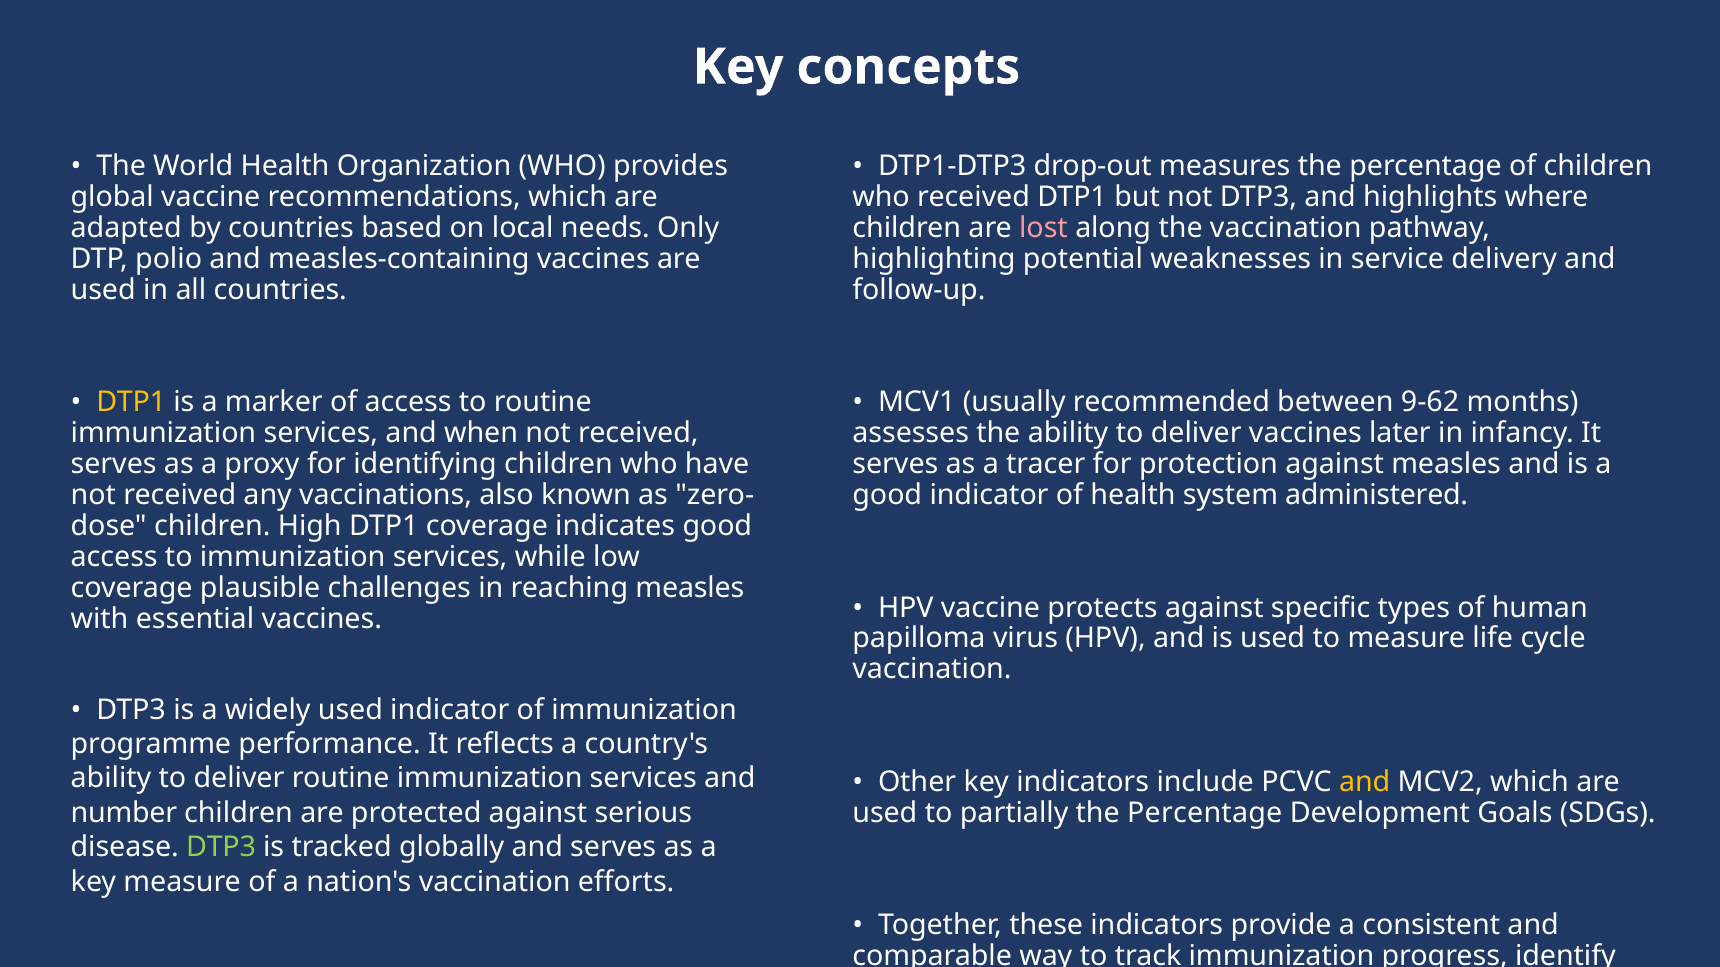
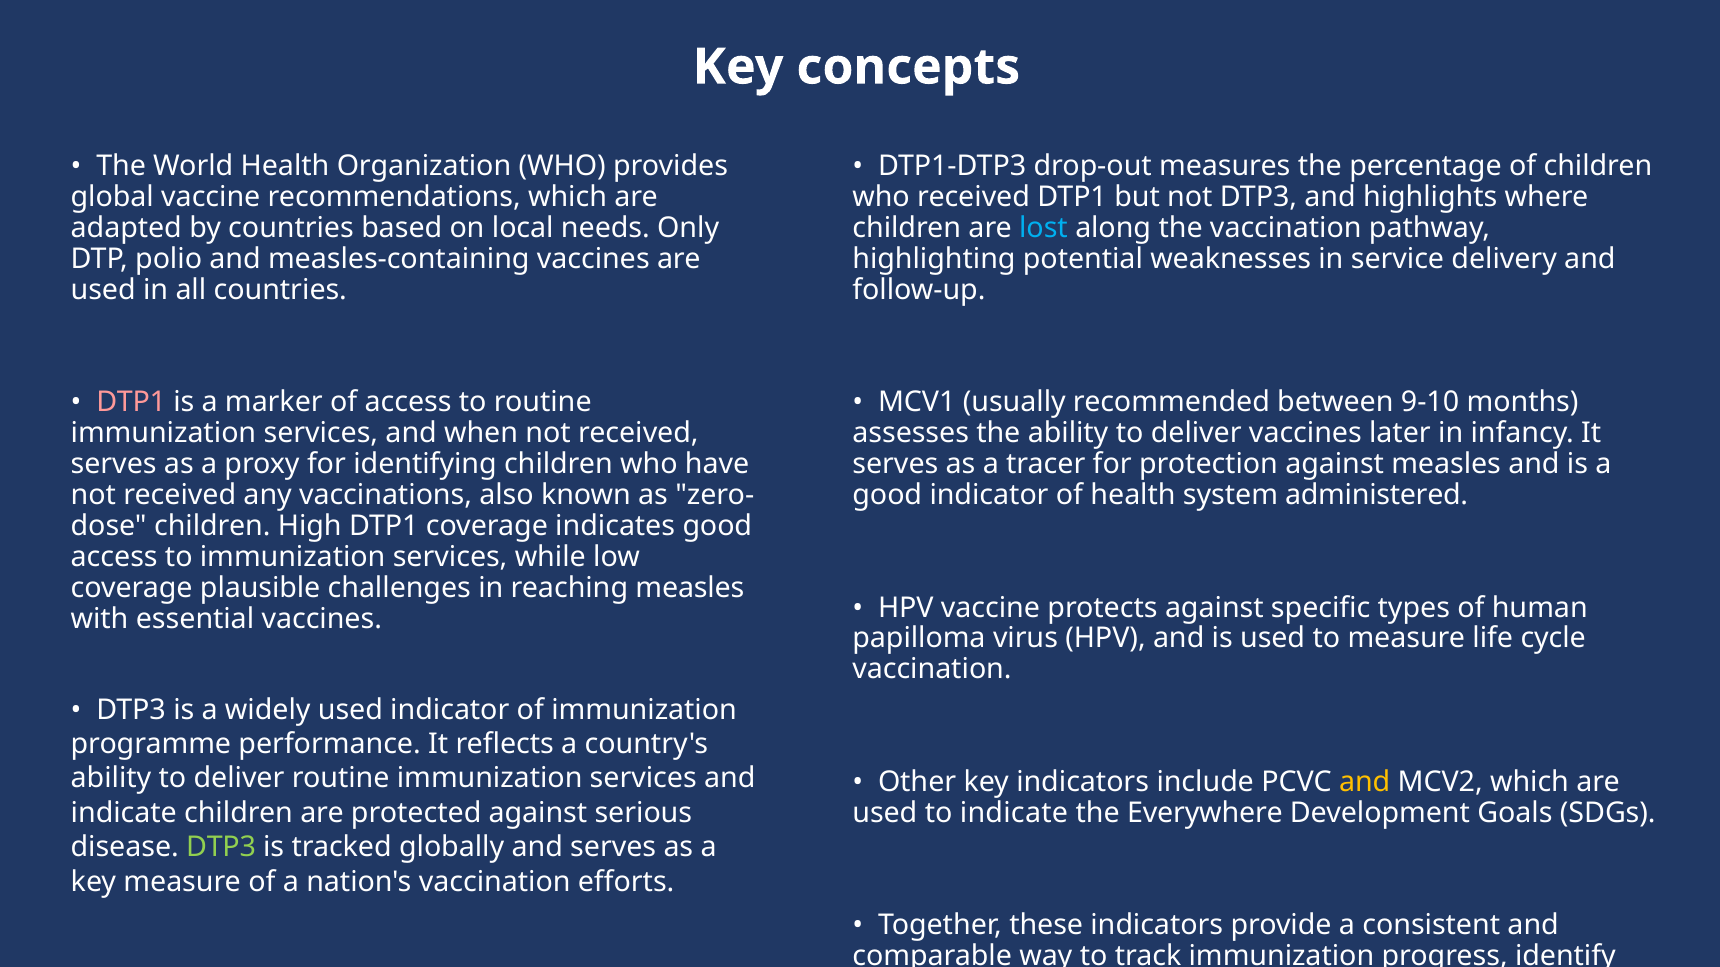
lost colour: pink -> light blue
DTP1 at (131, 402) colour: yellow -> pink
9-62: 9-62 -> 9-10
number at (124, 813): number -> indicate
to partially: partially -> indicate
Percentage at (1205, 813): Percentage -> Everywhere
